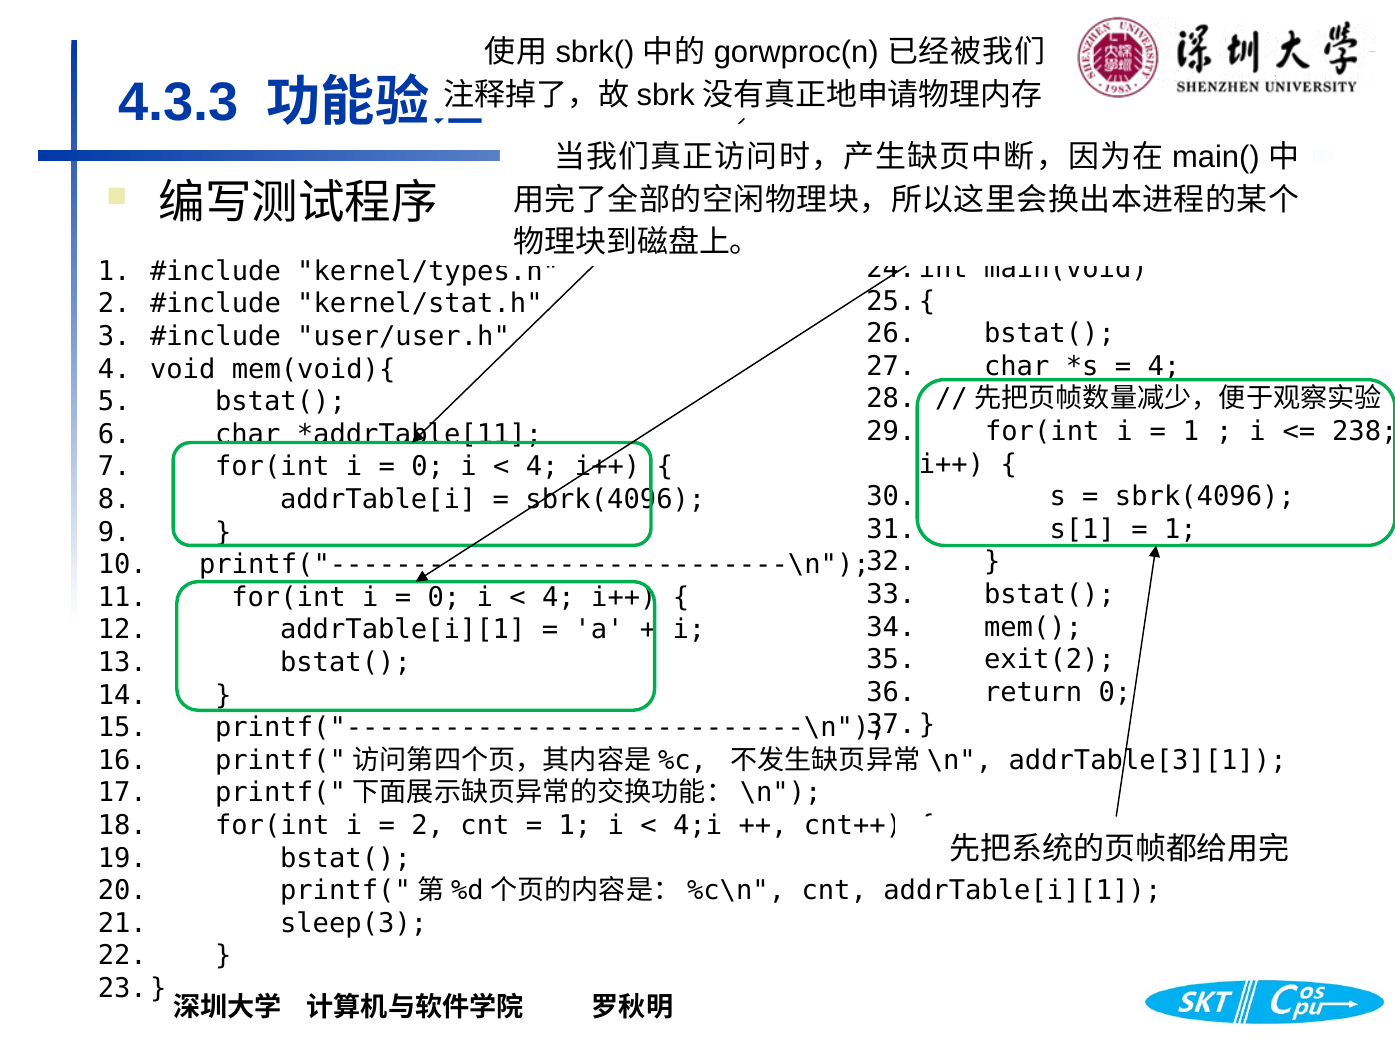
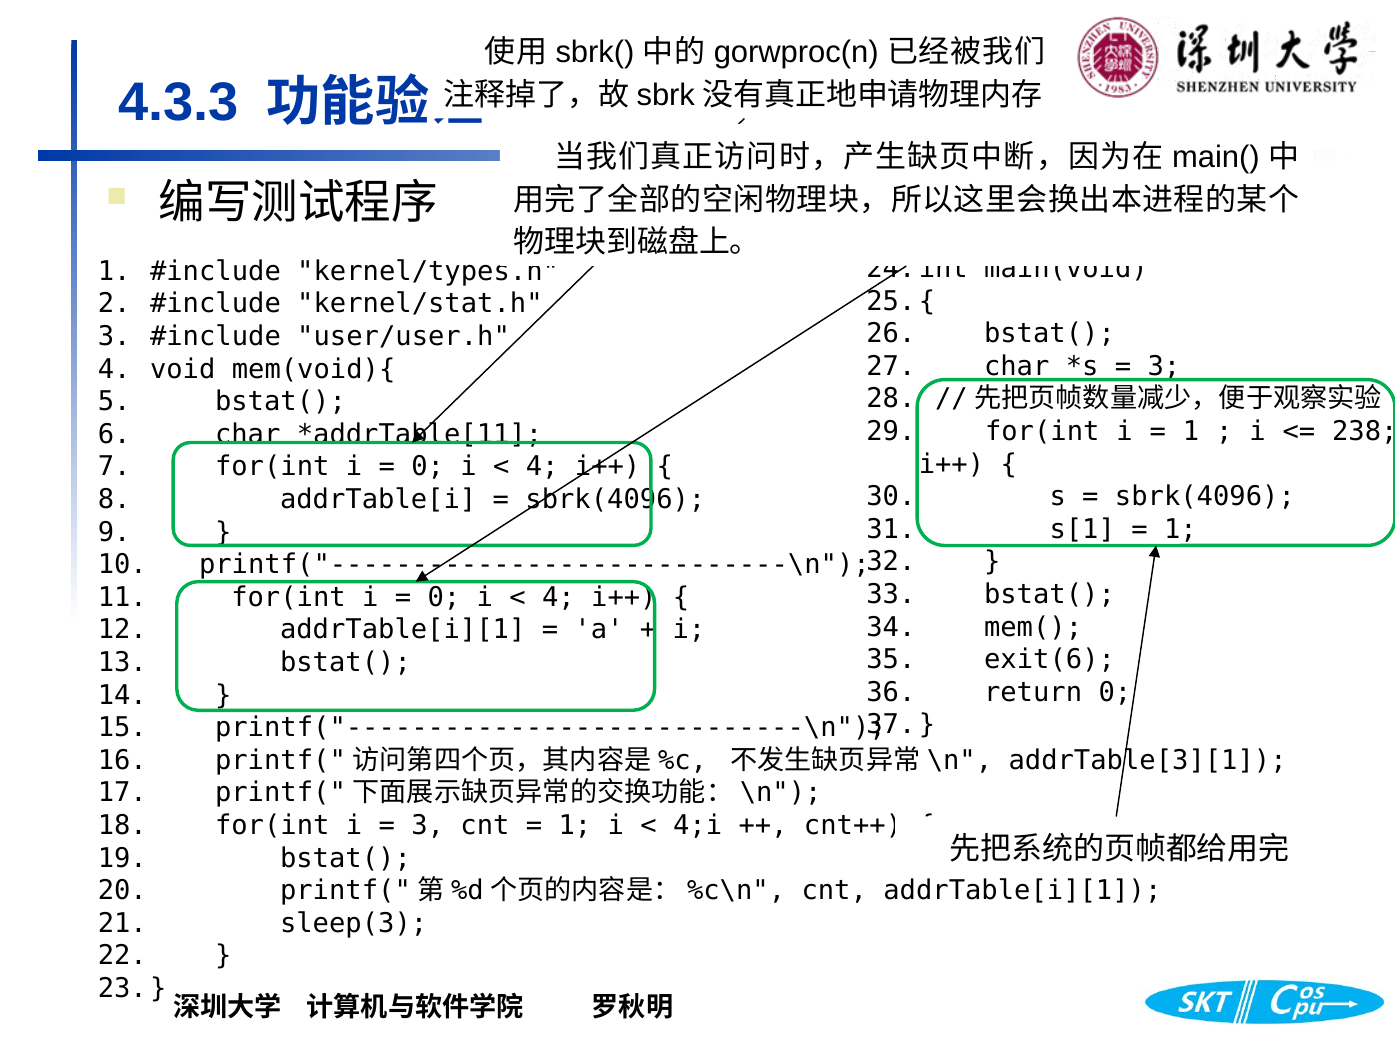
4 at (1164, 366): 4 -> 3
exit(2: exit(2 -> exit(6
2 at (428, 825): 2 -> 3
